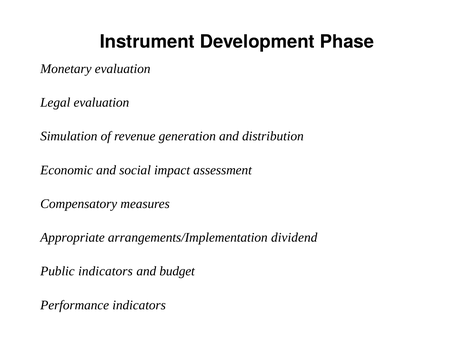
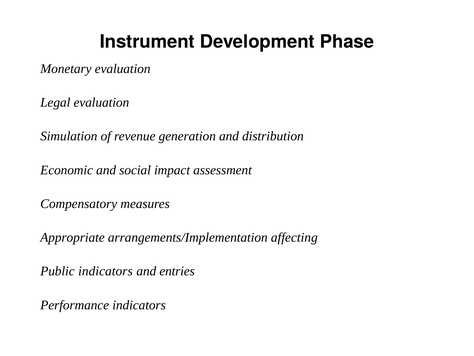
dividend: dividend -> affecting
budget: budget -> entries
